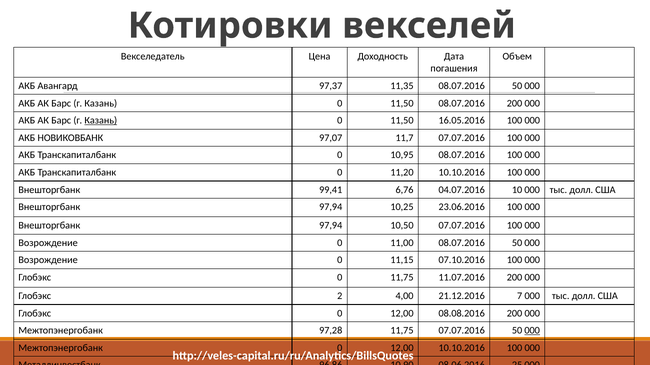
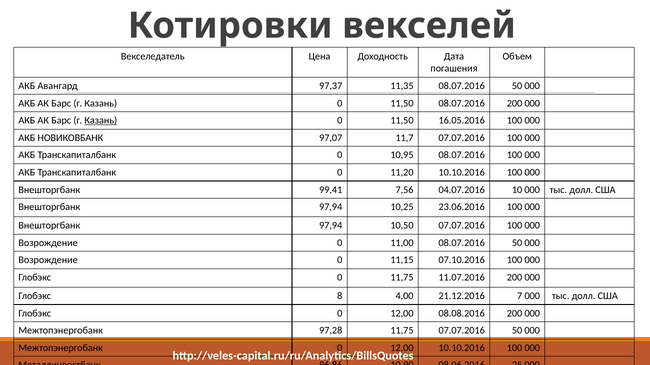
6,76: 6,76 -> 7,56
2: 2 -> 8
000 at (532, 331) underline: present -> none
